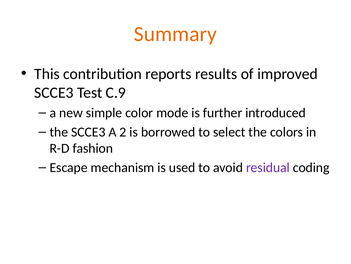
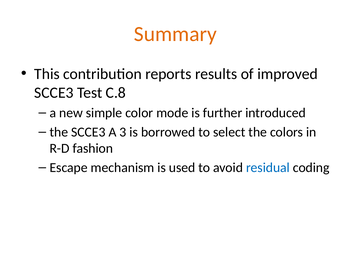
C.9: C.9 -> C.8
2: 2 -> 3
residual colour: purple -> blue
